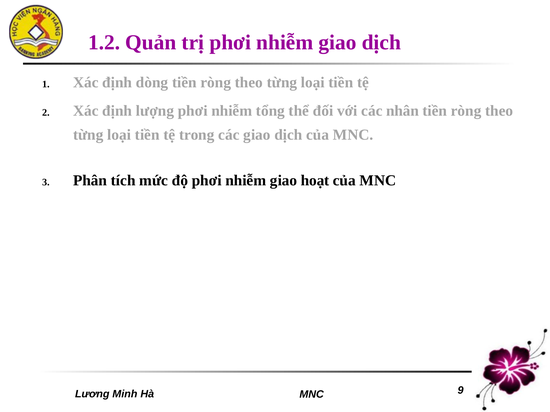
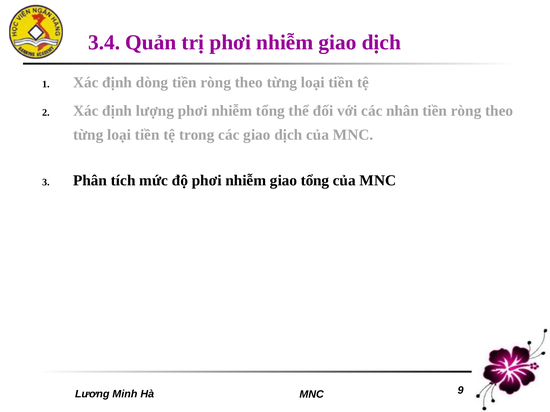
1.2: 1.2 -> 3.4
giao hoạt: hoạt -> tổng
